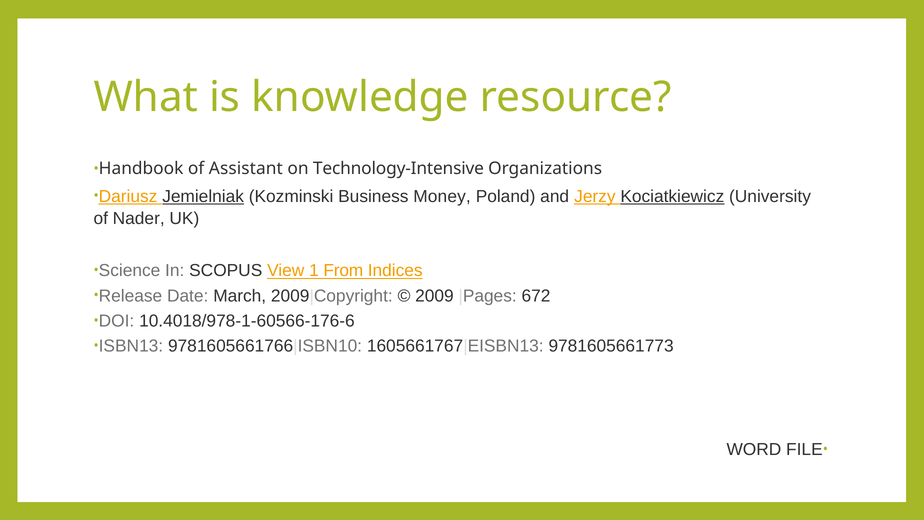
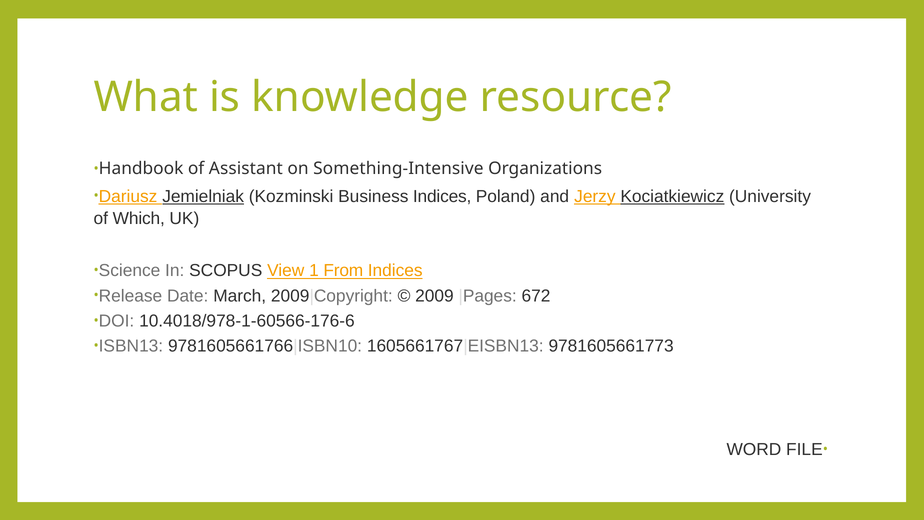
Technology-Intensive: Technology-Intensive -> Something-Intensive
Business Money: Money -> Indices
Nader: Nader -> Which
